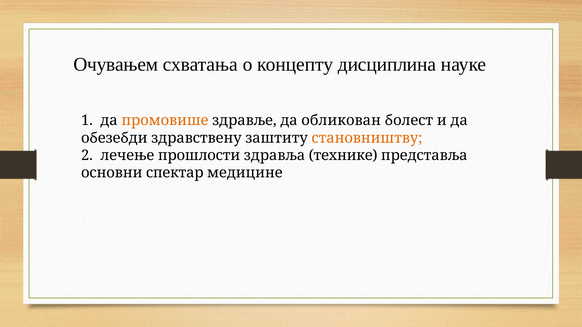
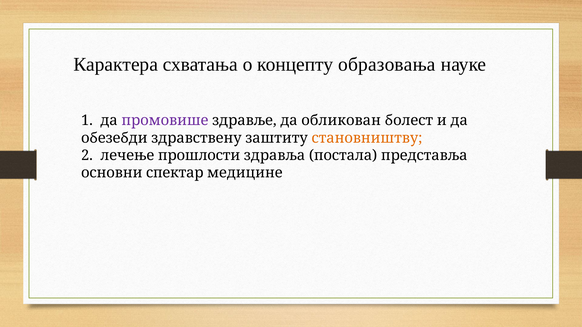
Очувањем: Очувањем -> Карактера
дисциплина: дисциплина -> образовања
промовише colour: orange -> purple
технике: технике -> постала
